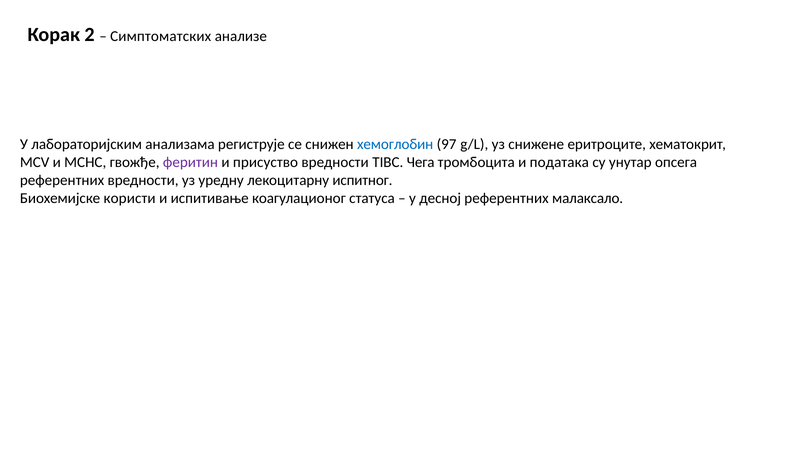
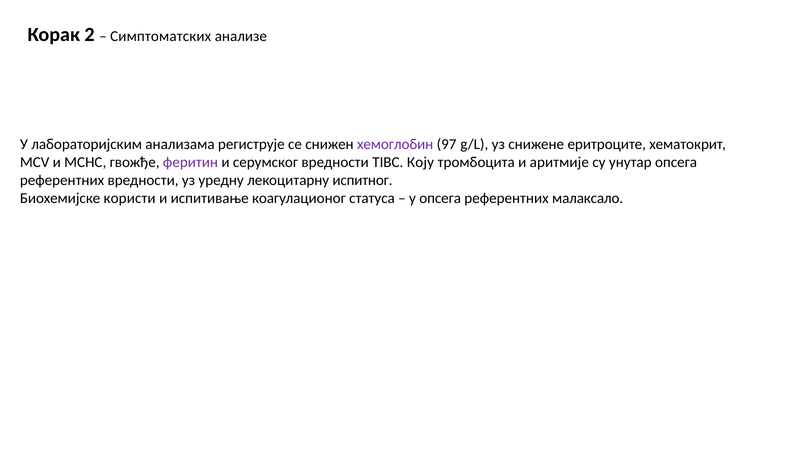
хемоглобин colour: blue -> purple
присуство: присуство -> серумског
Чега: Чега -> Коју
података: података -> аритмије
у десној: десној -> опсега
